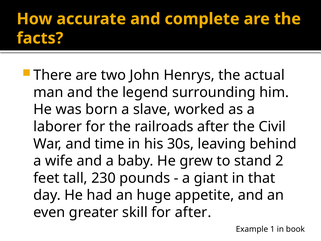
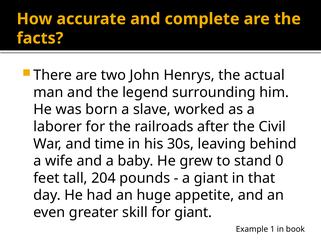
2: 2 -> 0
230: 230 -> 204
for after: after -> giant
